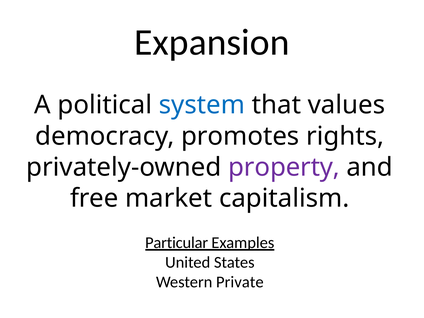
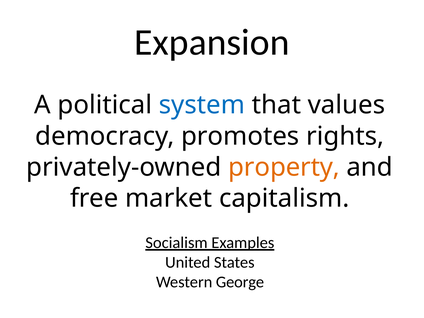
property colour: purple -> orange
Particular: Particular -> Socialism
Private: Private -> George
